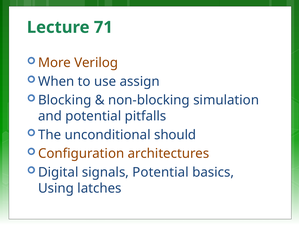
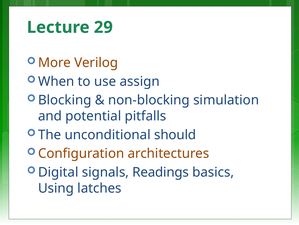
71: 71 -> 29
signals Potential: Potential -> Readings
